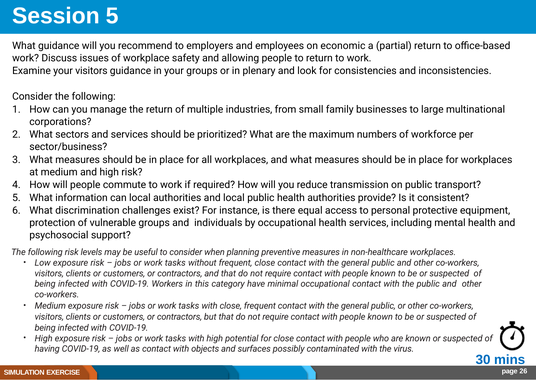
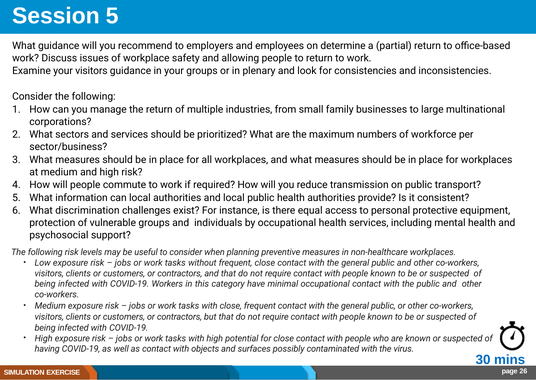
economic: economic -> determine
